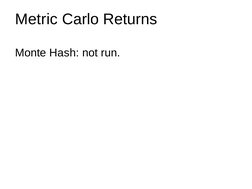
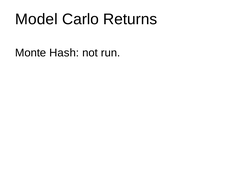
Metric: Metric -> Model
